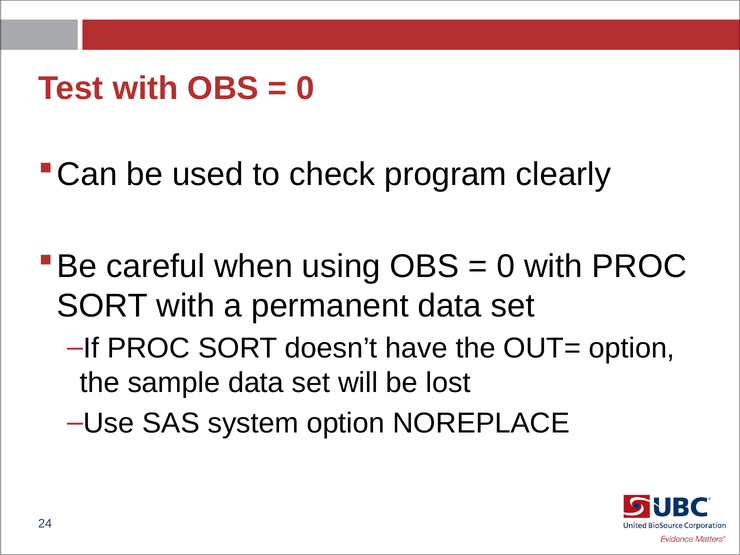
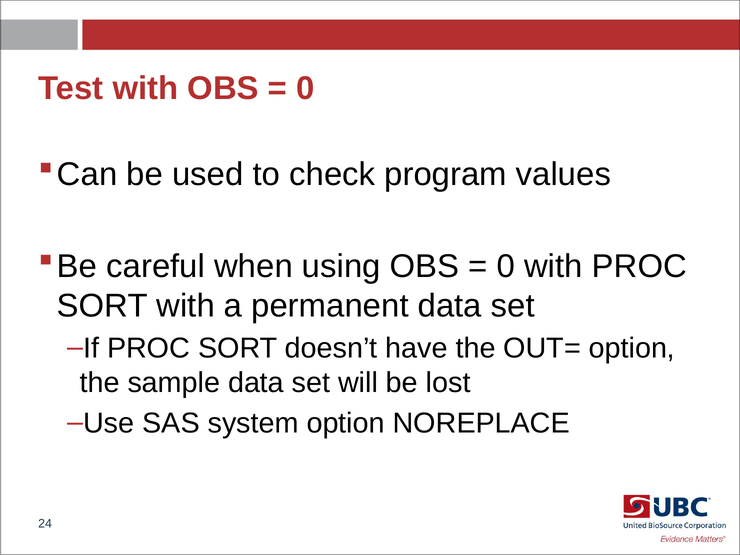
clearly: clearly -> values
